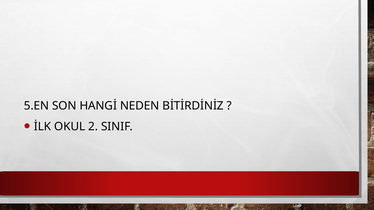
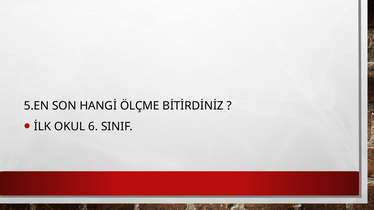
NEDEN: NEDEN -> ÖLÇME
2: 2 -> 6
